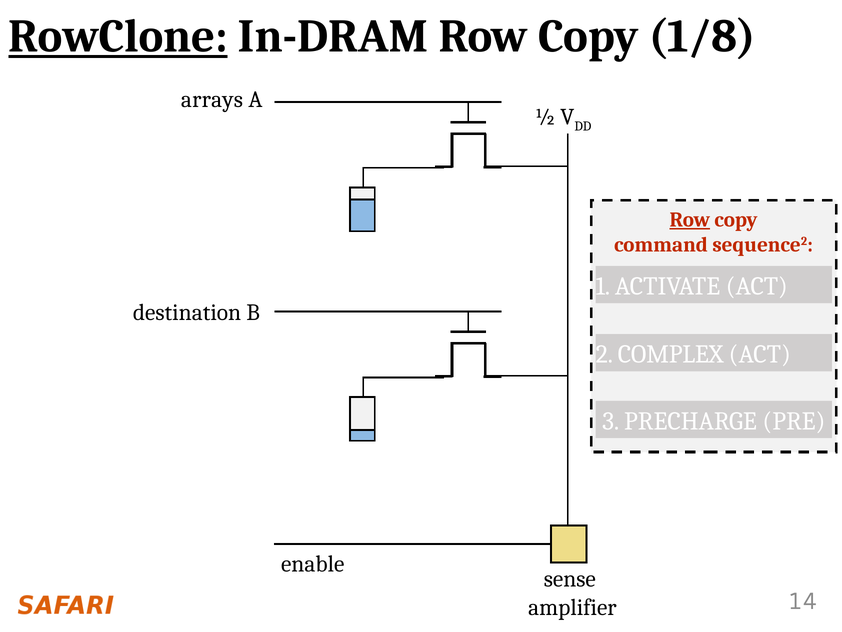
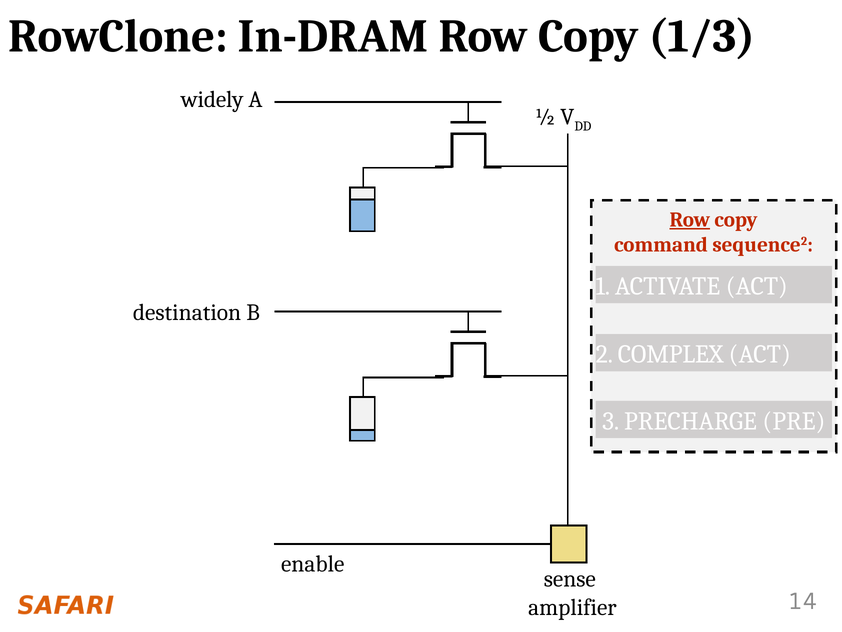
RowClone underline: present -> none
1/8: 1/8 -> 1/3
arrays: arrays -> widely
